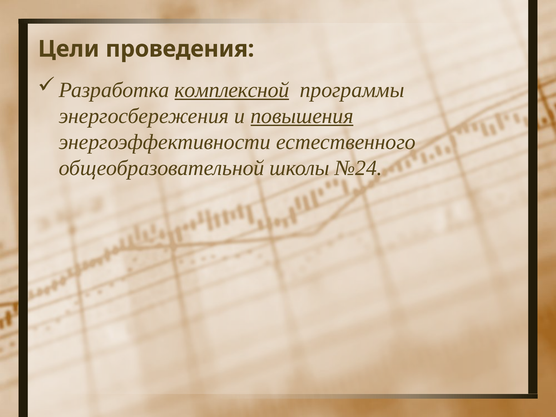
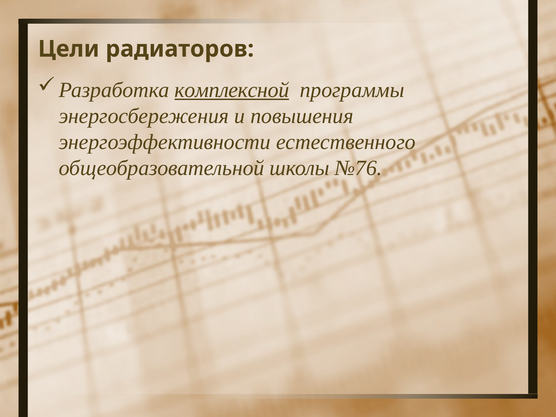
проведения: проведения -> радиаторов
повышения underline: present -> none
№24: №24 -> №76
